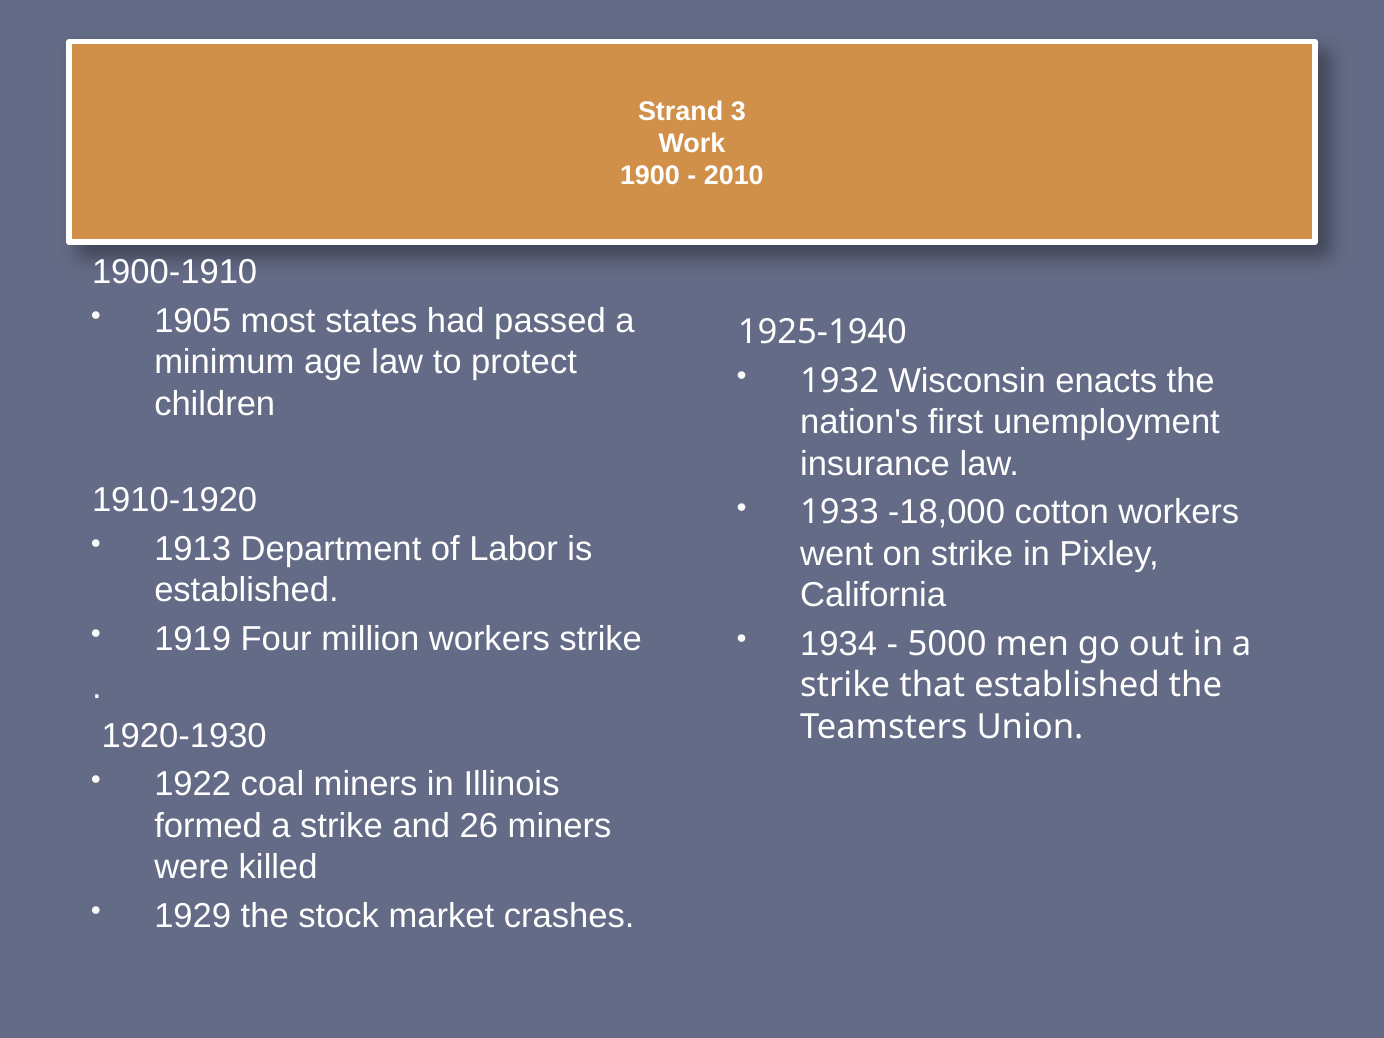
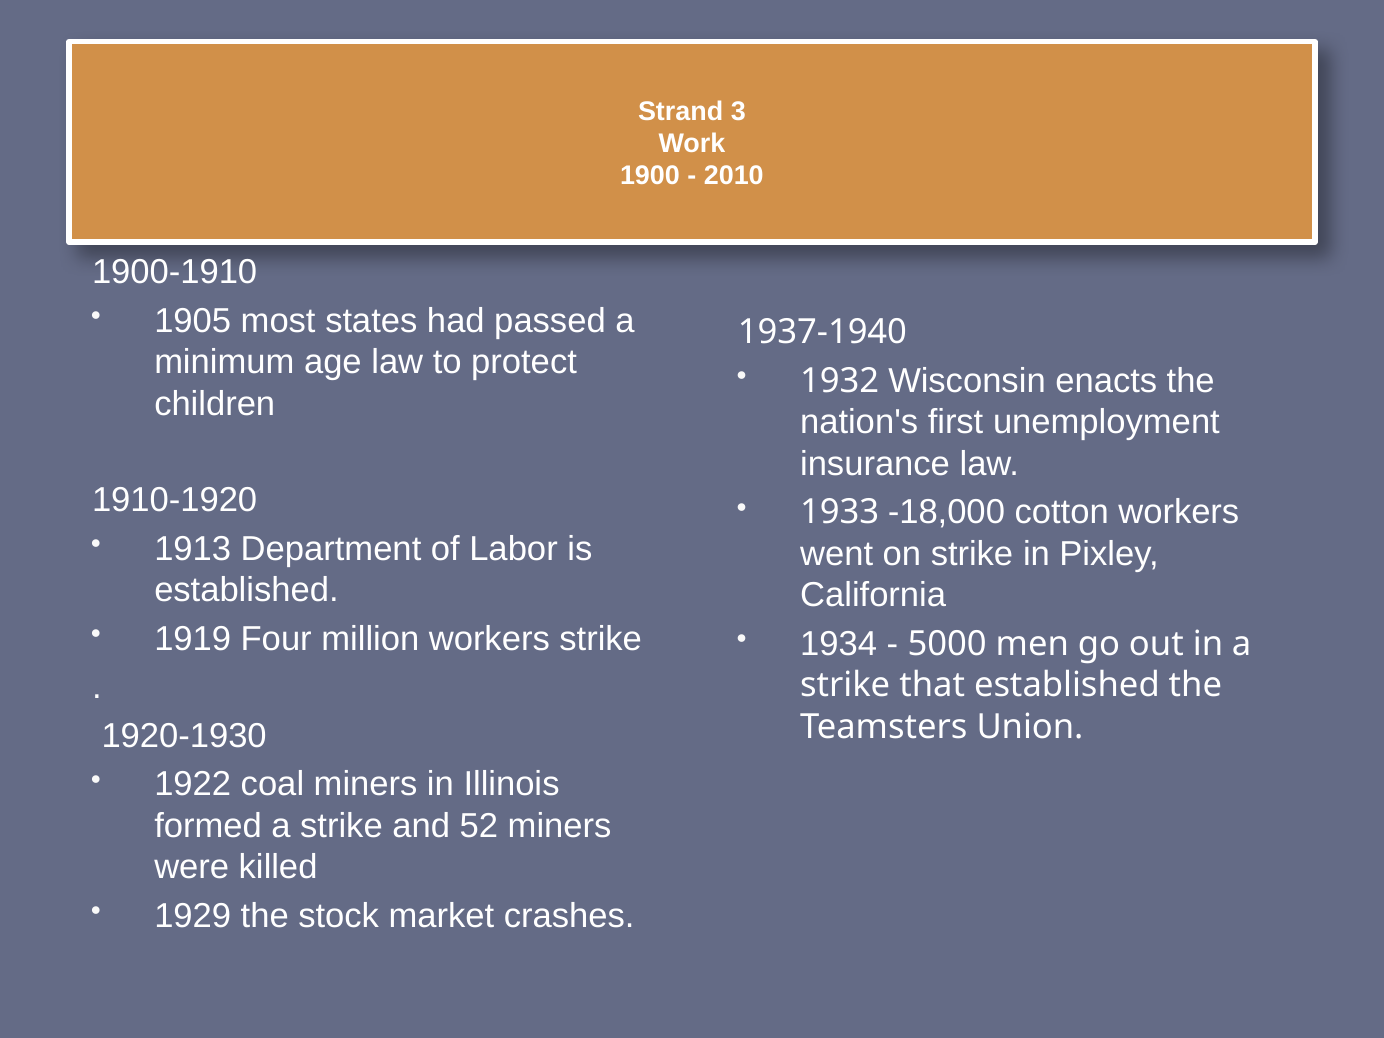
1925-1940: 1925-1940 -> 1937-1940
26: 26 -> 52
